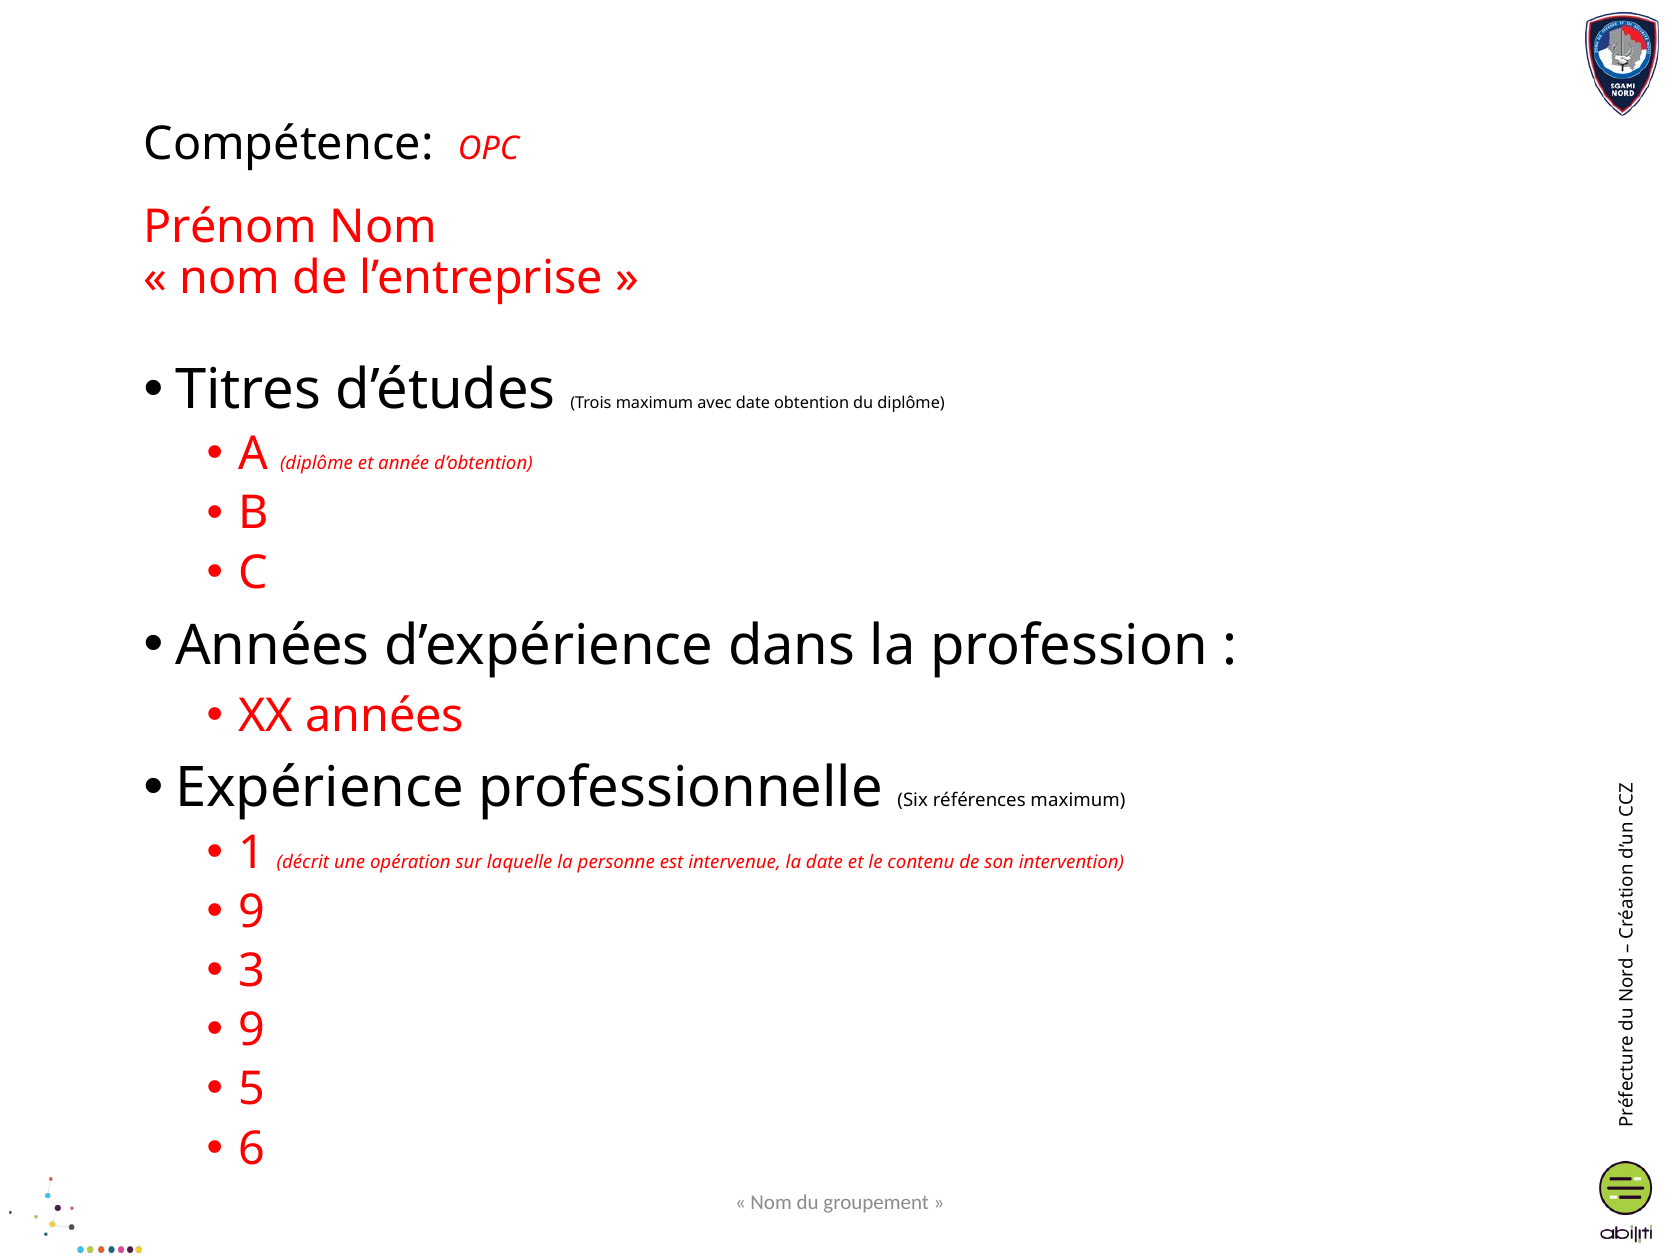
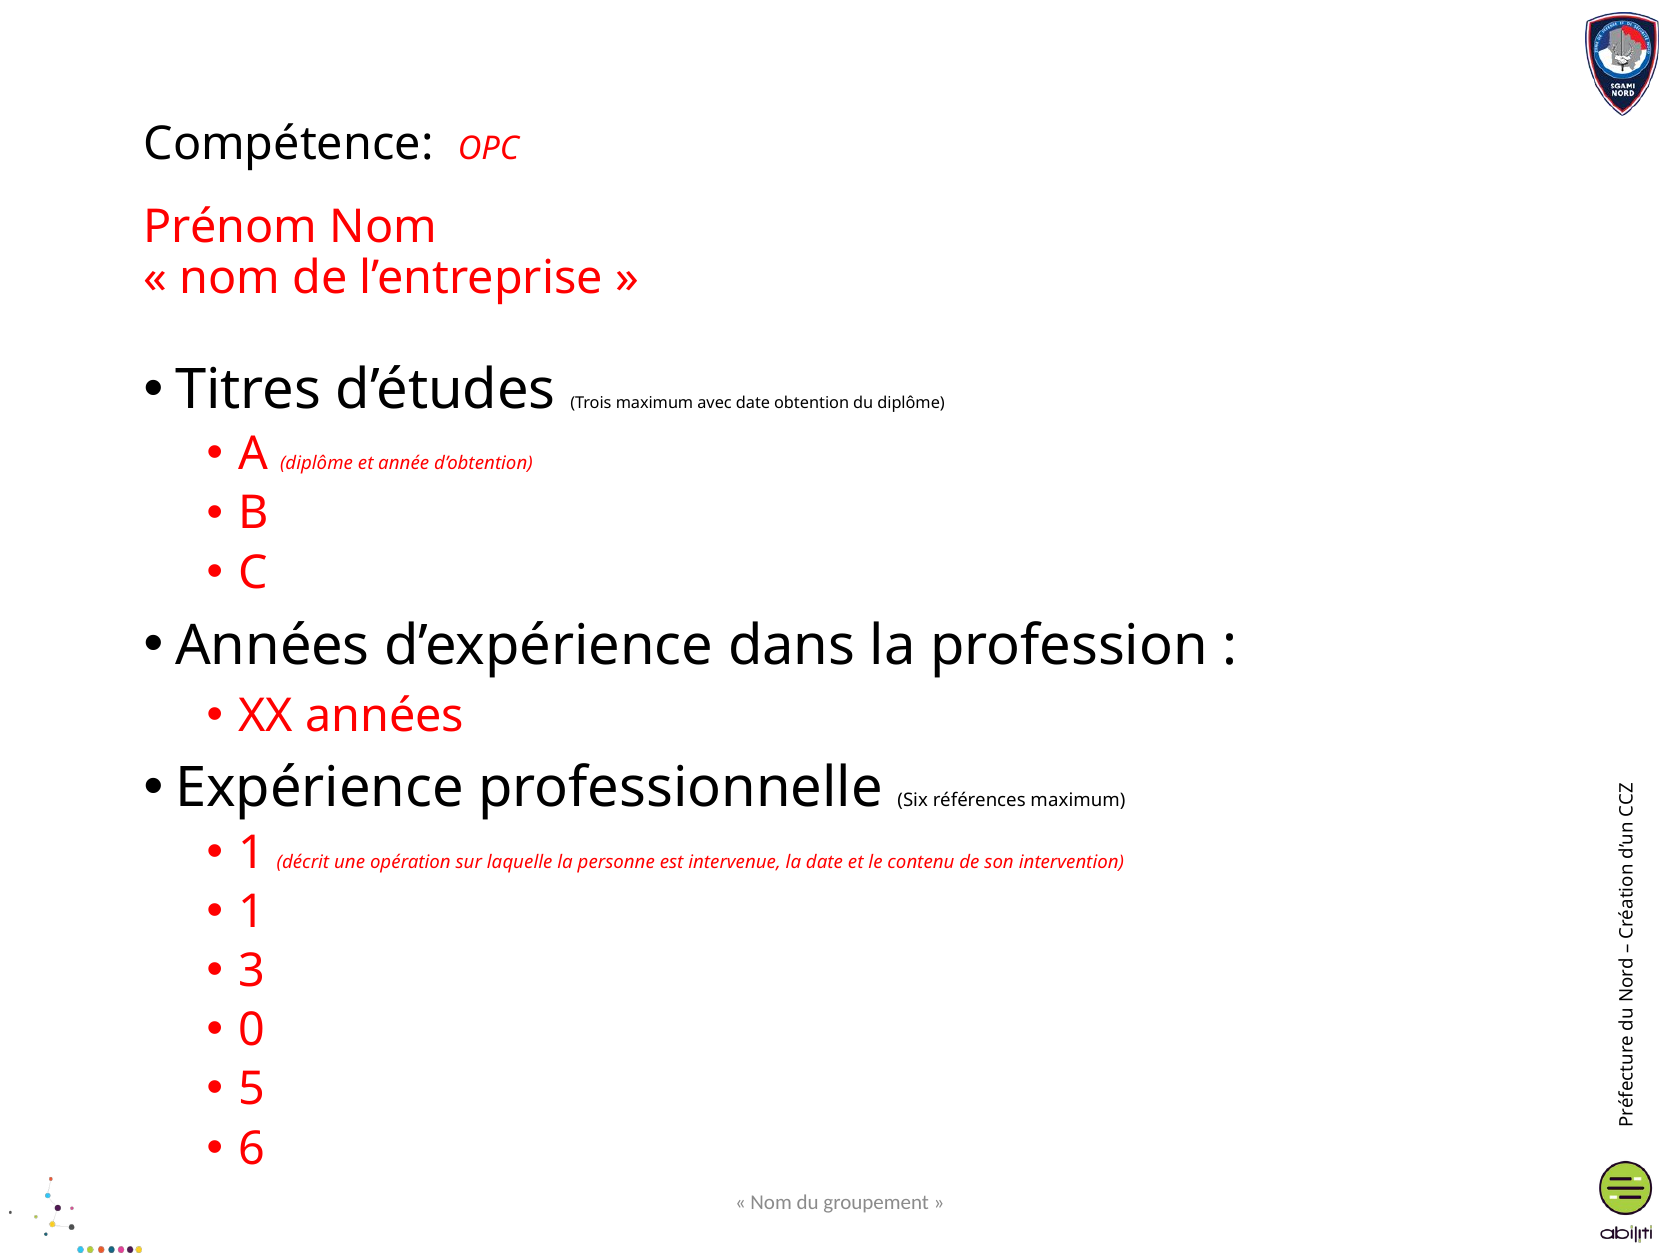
9 at (251, 912): 9 -> 1
9 at (251, 1030): 9 -> 0
